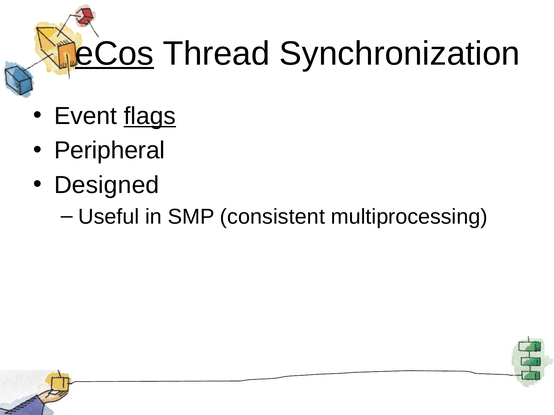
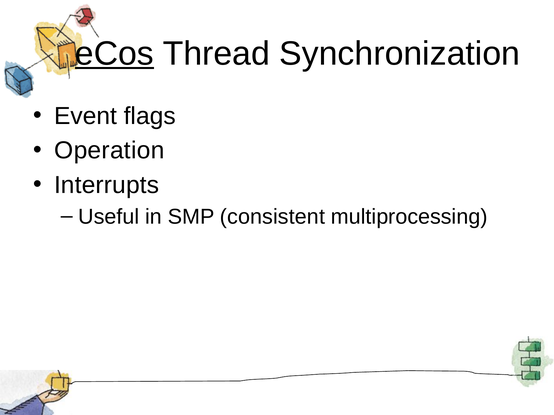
flags underline: present -> none
Peripheral: Peripheral -> Operation
Designed: Designed -> Interrupts
